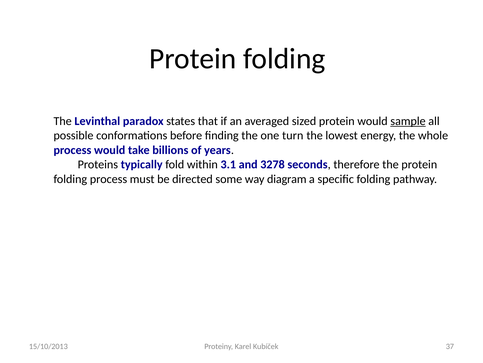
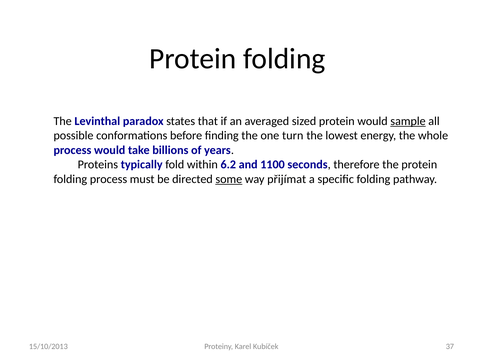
3.1: 3.1 -> 6.2
3278: 3278 -> 1100
some underline: none -> present
diagram: diagram -> přijímat
